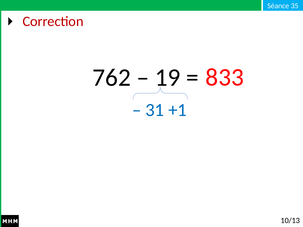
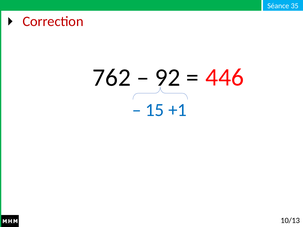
19: 19 -> 92
833: 833 -> 446
31: 31 -> 15
